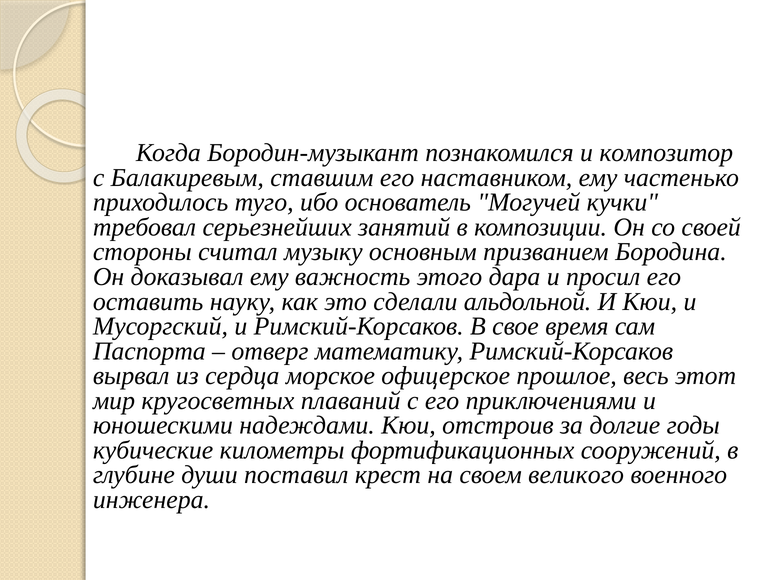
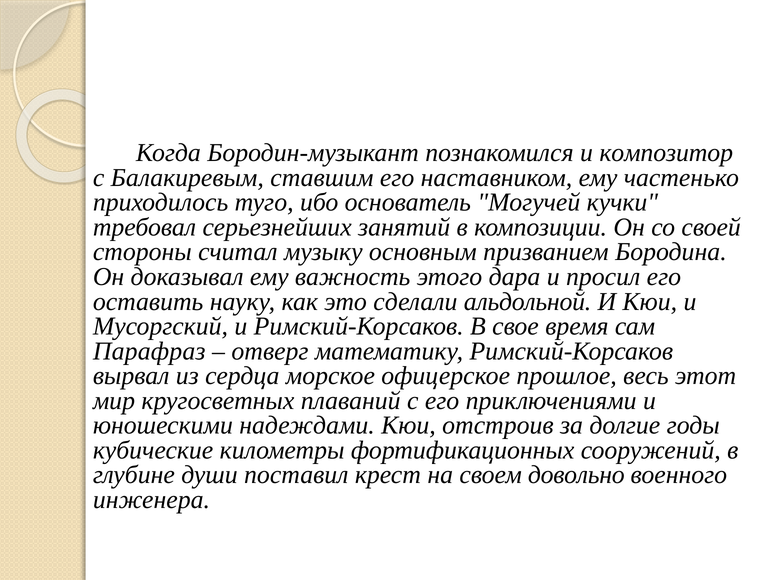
Паспорта: Паспорта -> Парафраз
великого: великого -> довольно
